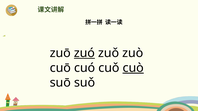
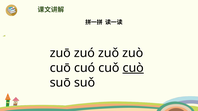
zuó underline: present -> none
